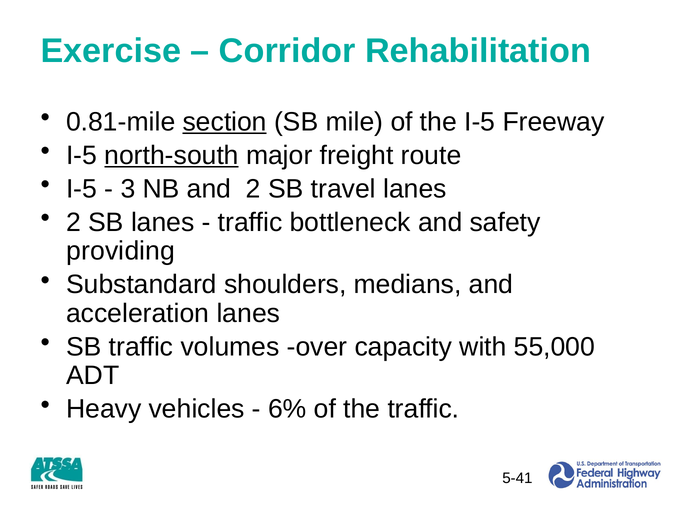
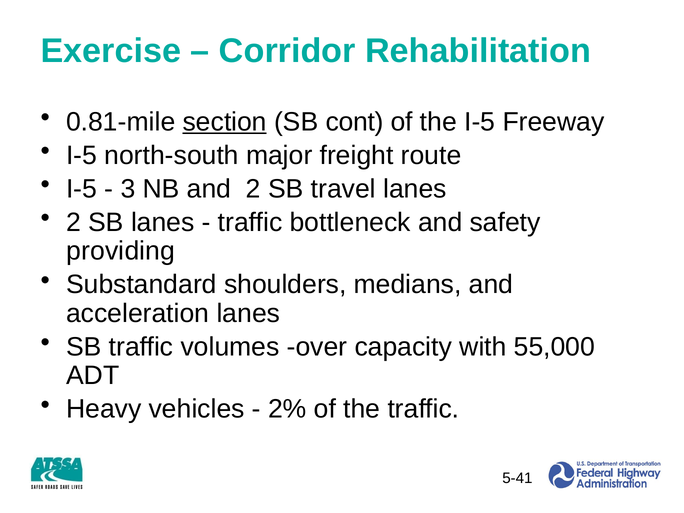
mile: mile -> cont
north-south underline: present -> none
6%: 6% -> 2%
